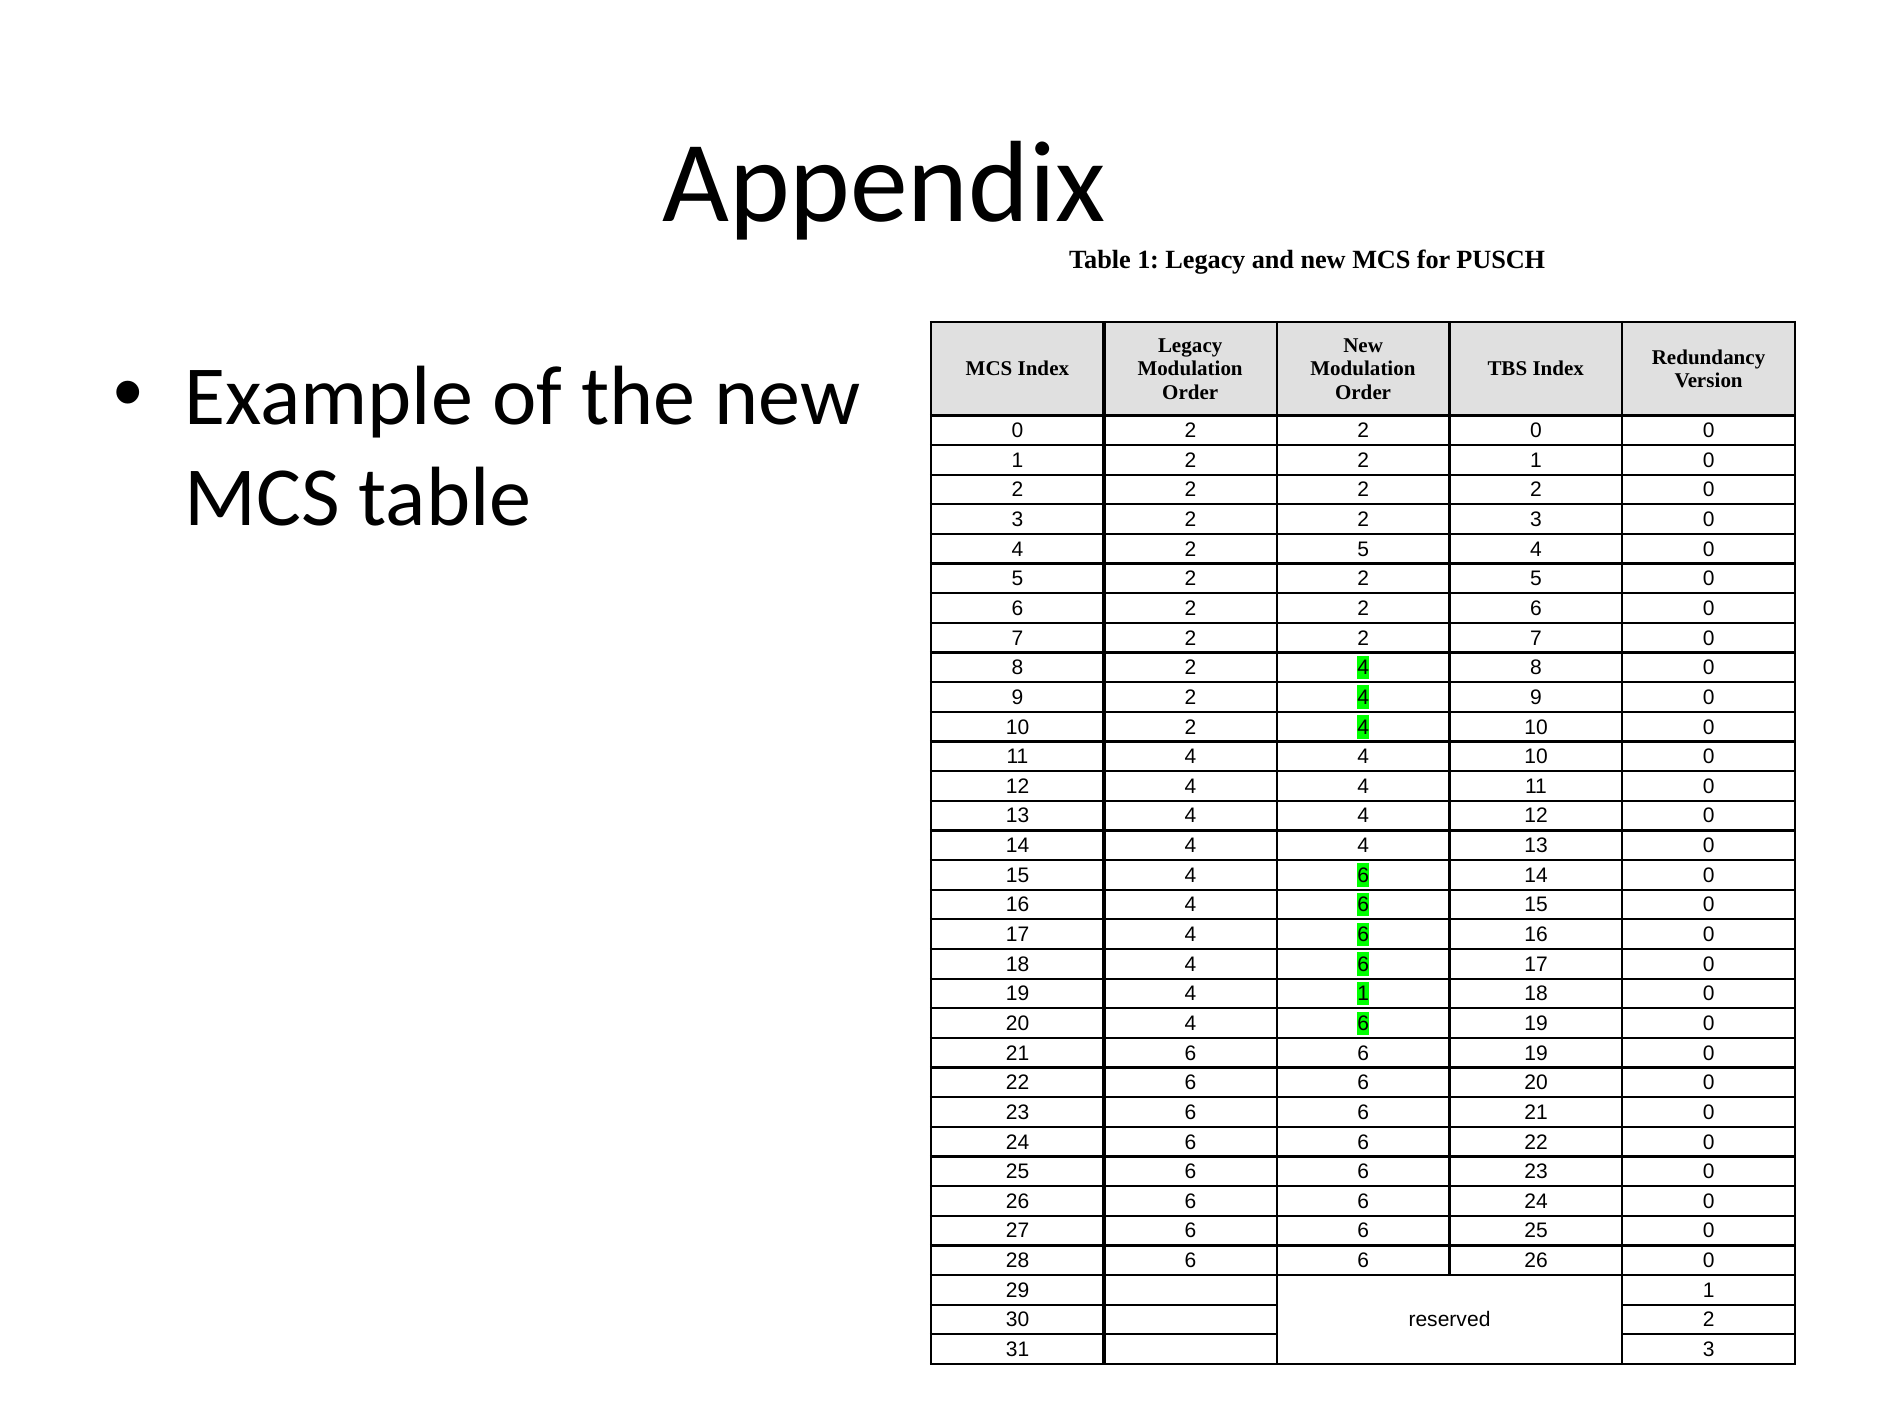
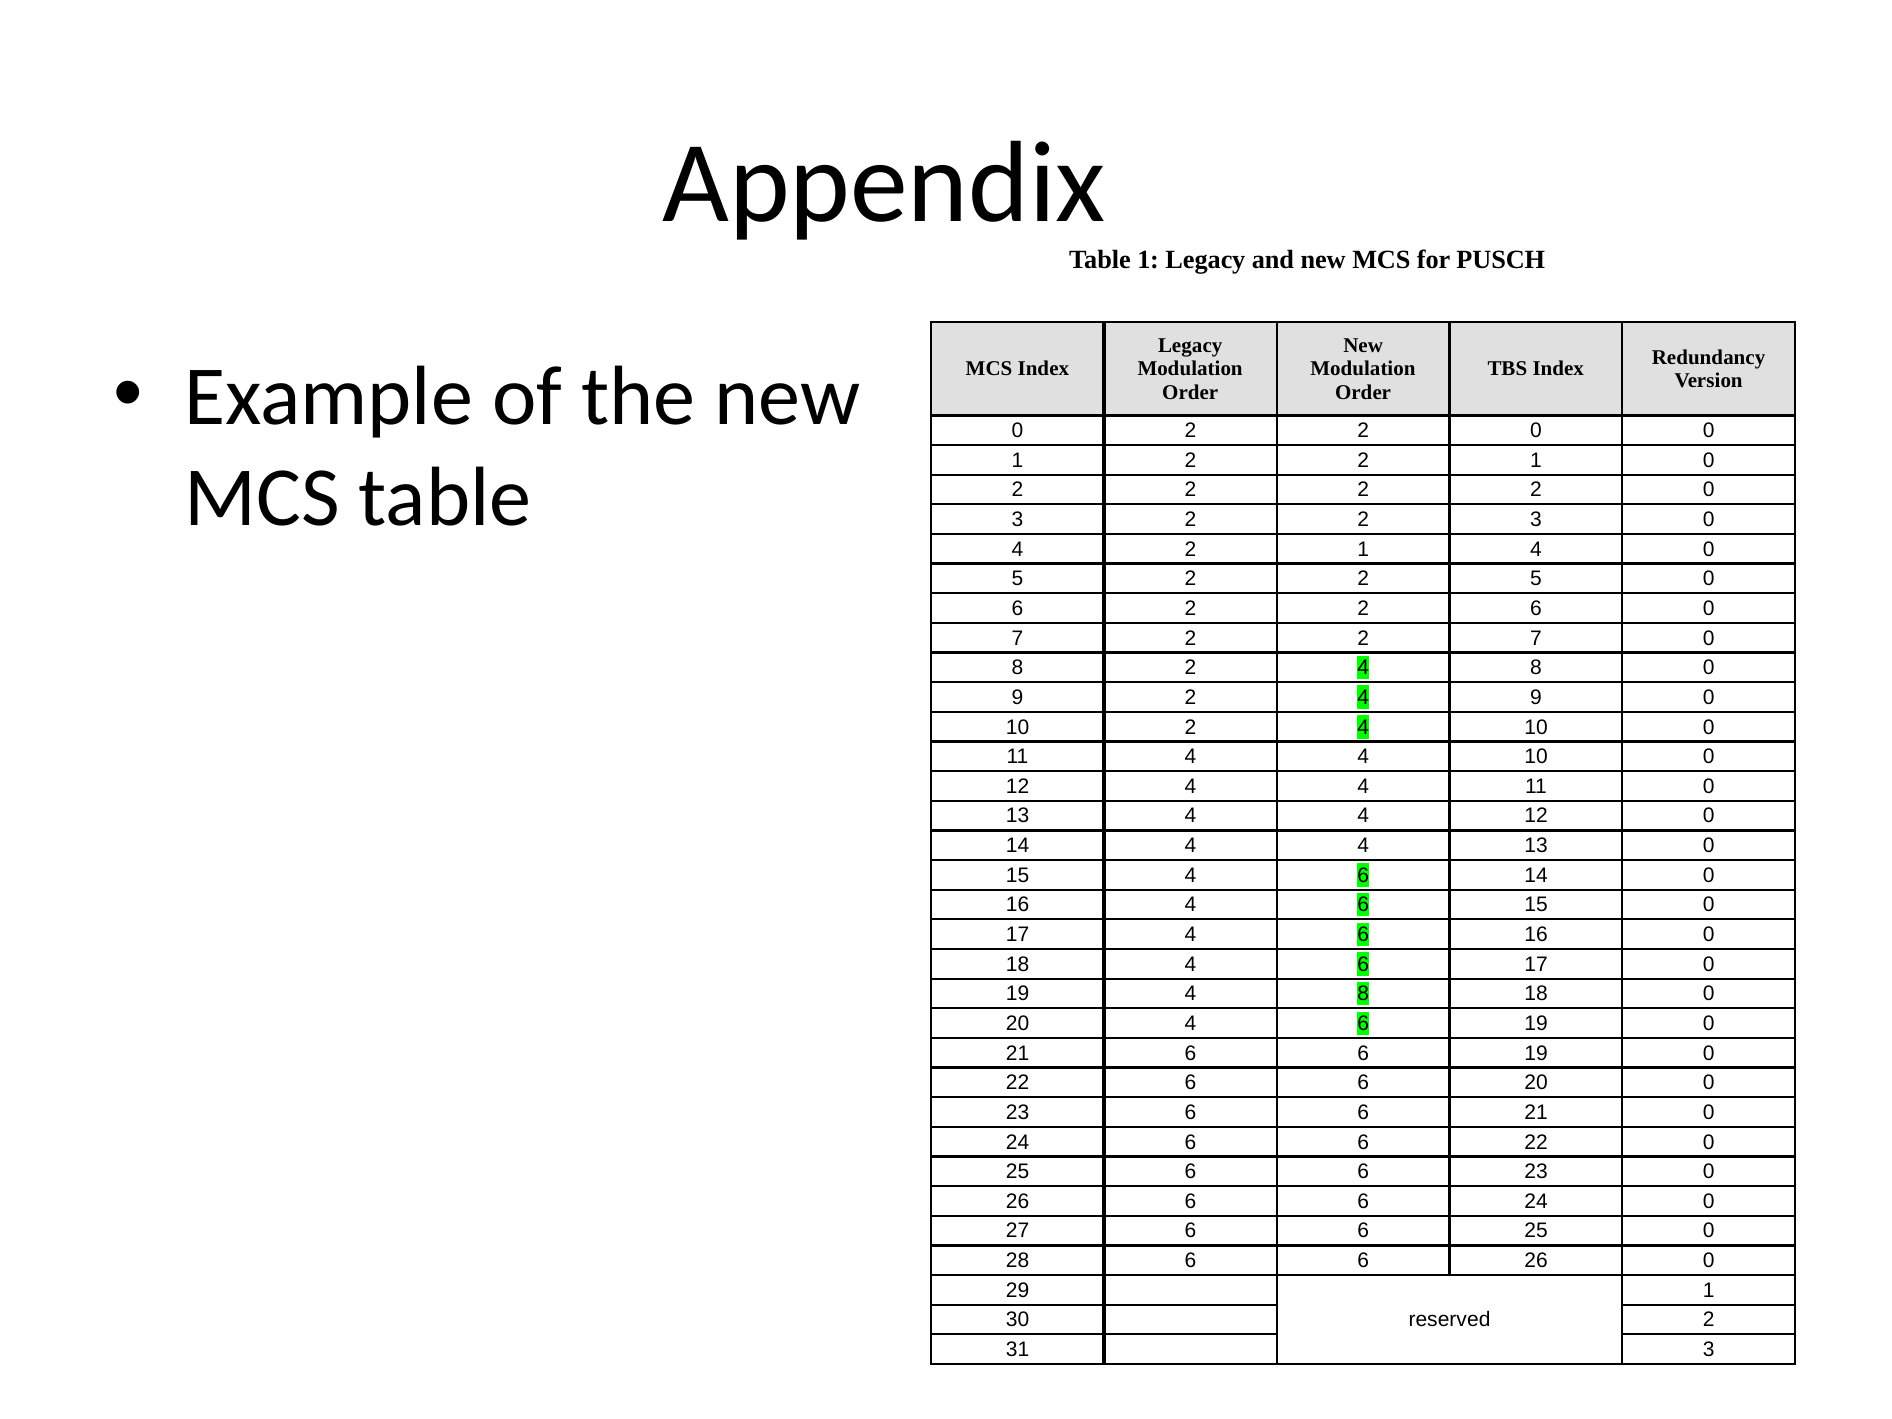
4 2 5: 5 -> 1
19 4 1: 1 -> 8
